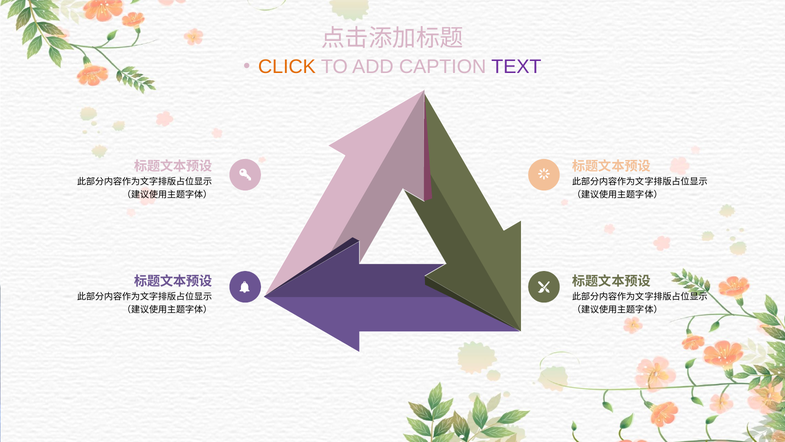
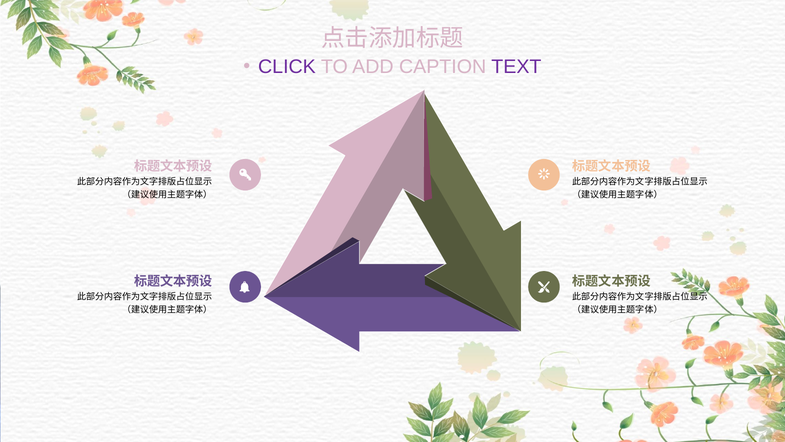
CLICK colour: orange -> purple
